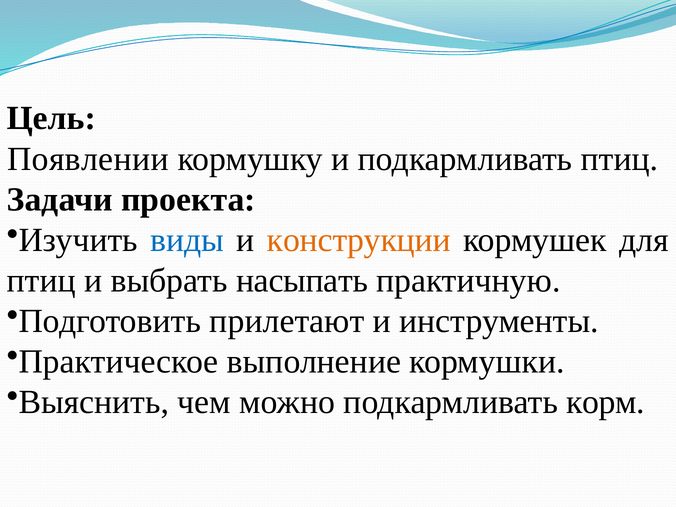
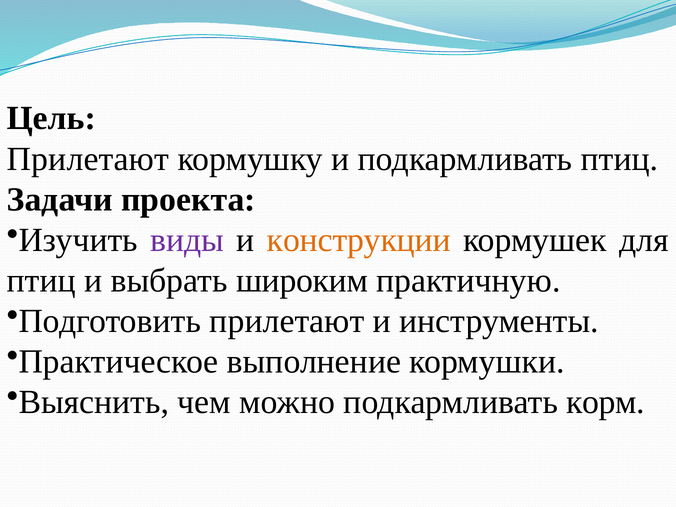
Появлении at (88, 159): Появлении -> Прилетают
виды colour: blue -> purple
насыпать: насыпать -> широким
